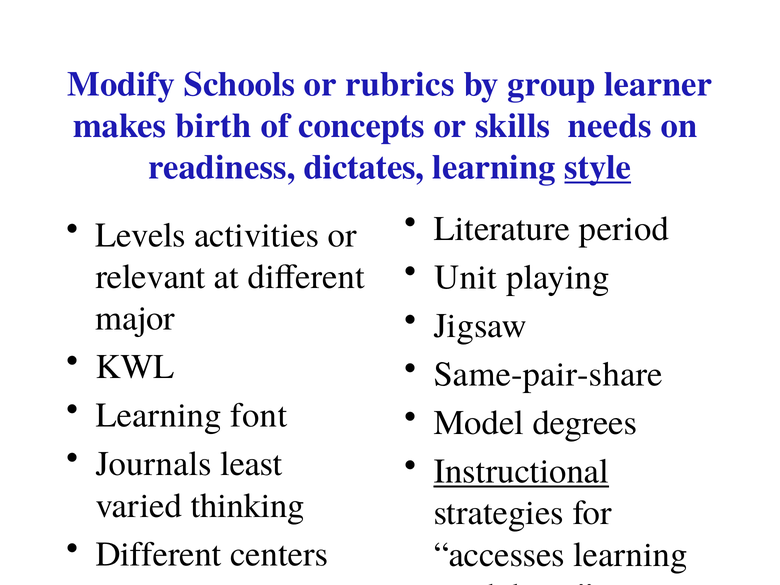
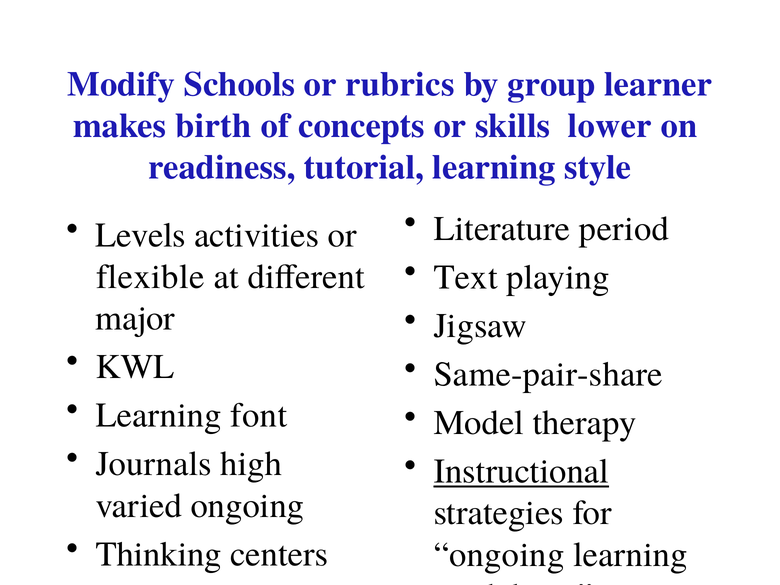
needs: needs -> lower
dictates: dictates -> tutorial
style underline: present -> none
Unit: Unit -> Text
relevant: relevant -> flexible
degrees: degrees -> therapy
least: least -> high
varied thinking: thinking -> ongoing
Different at (159, 554): Different -> Thinking
accesses at (499, 555): accesses -> ongoing
